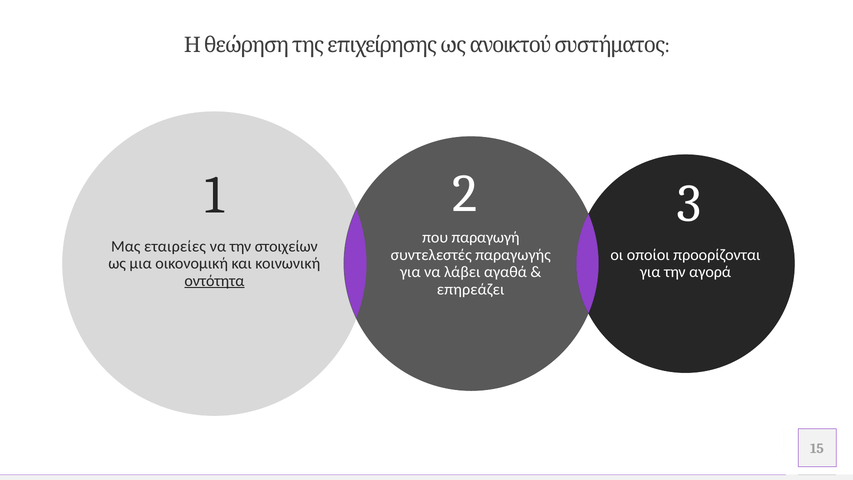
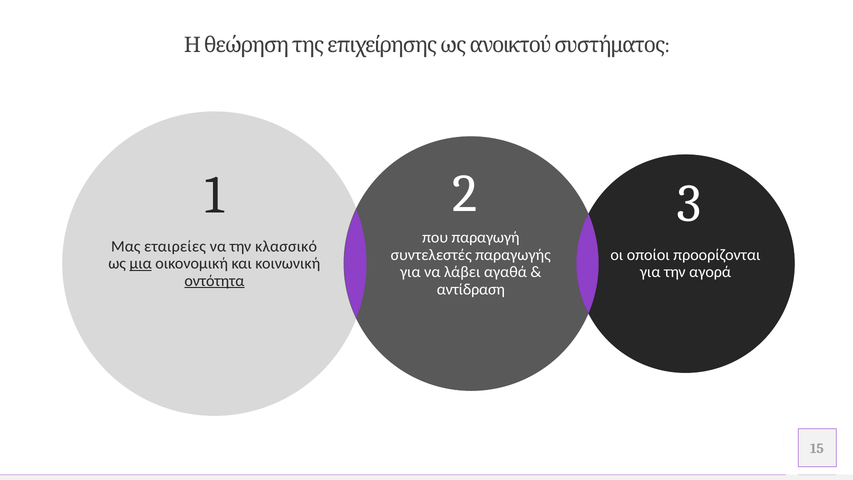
στοιχείων: στοιχείων -> κλασσικό
μια underline: none -> present
επηρεάζει: επηρεάζει -> αντίδραση
